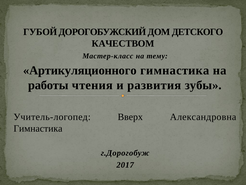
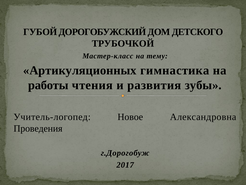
КАЧЕСТВОМ: КАЧЕСТВОМ -> ТРУБОЧКОЙ
Артикуляционного: Артикуляционного -> Артикуляционных
Вверх: Вверх -> Новое
Гимнастика at (38, 128): Гимнастика -> Проведения
